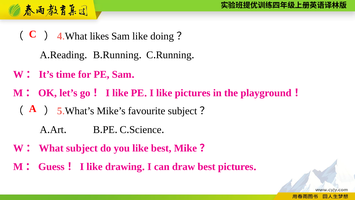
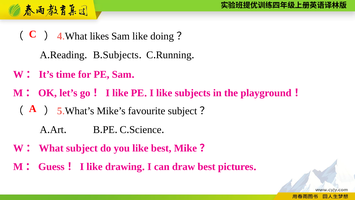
Running at (121, 55): Running -> Subjects
like pictures: pictures -> subjects
